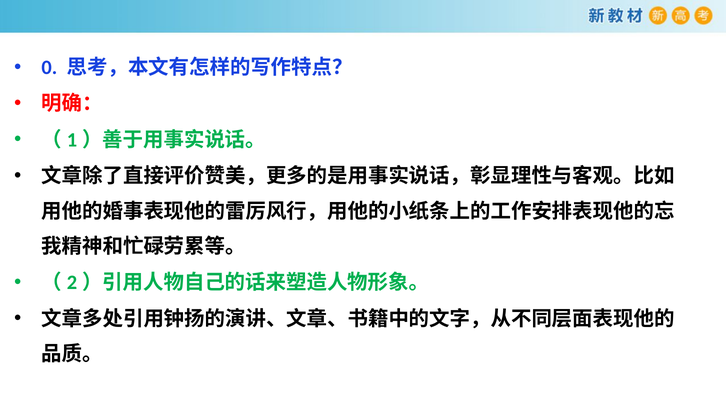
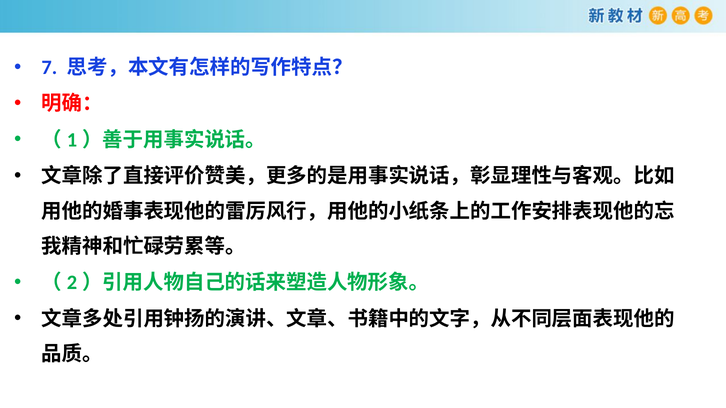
0: 0 -> 7
